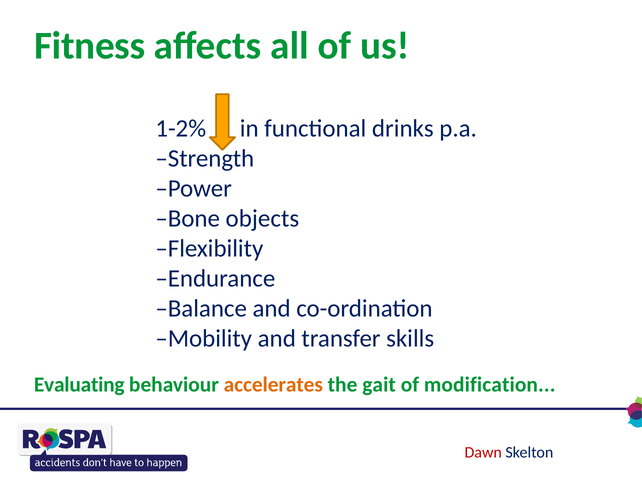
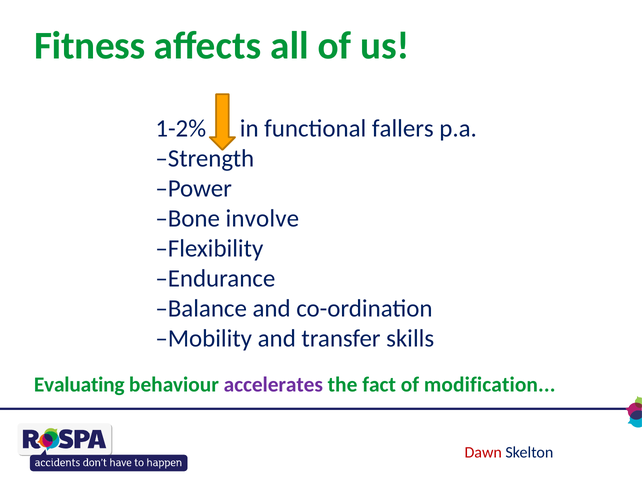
drinks: drinks -> fallers
objects: objects -> involve
accelerates colour: orange -> purple
gait: gait -> fact
